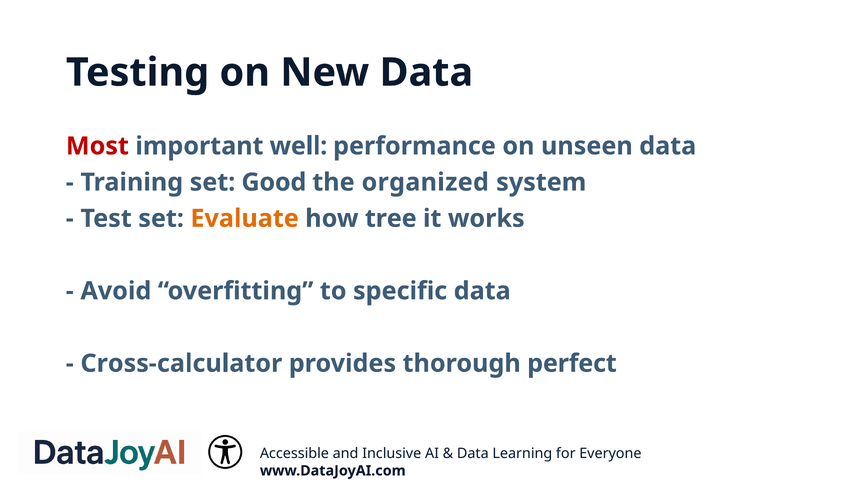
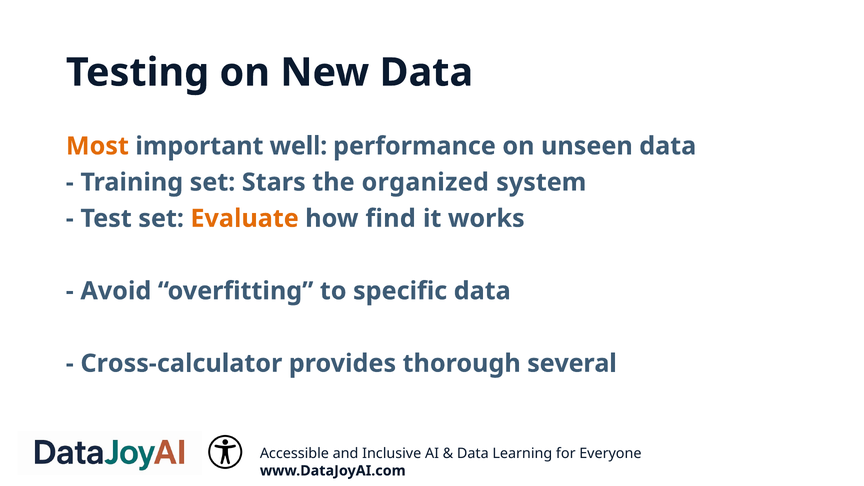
Most colour: red -> orange
Good: Good -> Stars
tree: tree -> find
perfect: perfect -> several
